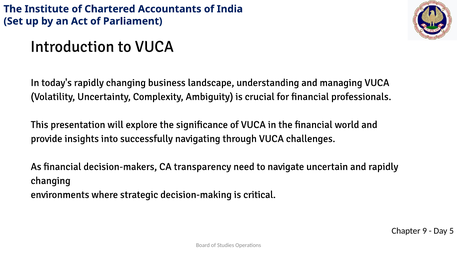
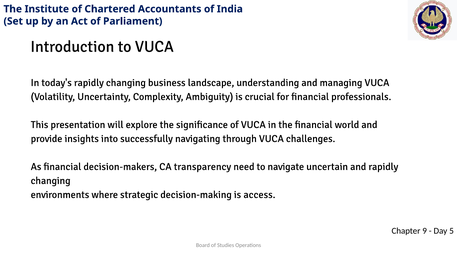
critical: critical -> access
